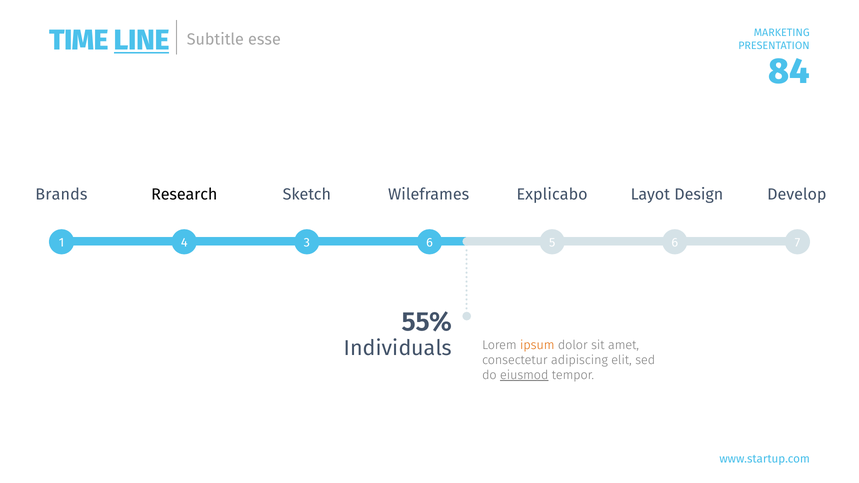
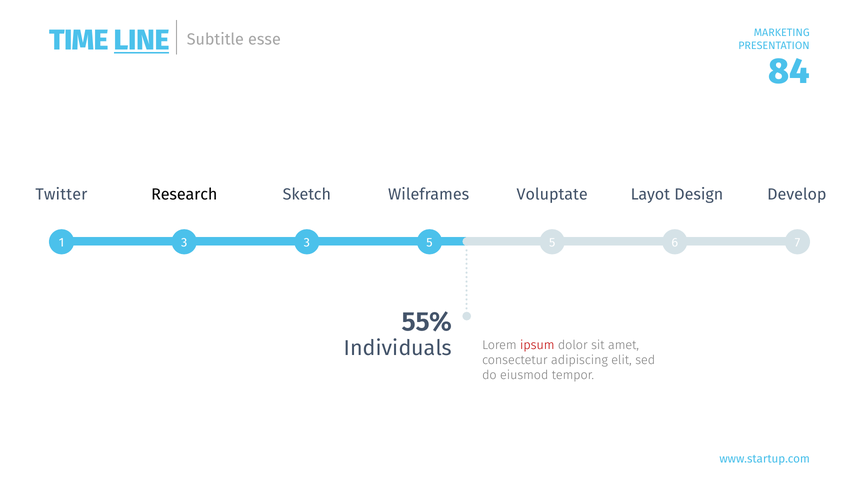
Brands: Brands -> Twitter
Explicabo: Explicabo -> Voluptate
1 4: 4 -> 3
3 6: 6 -> 5
ipsum colour: orange -> red
eiusmod underline: present -> none
